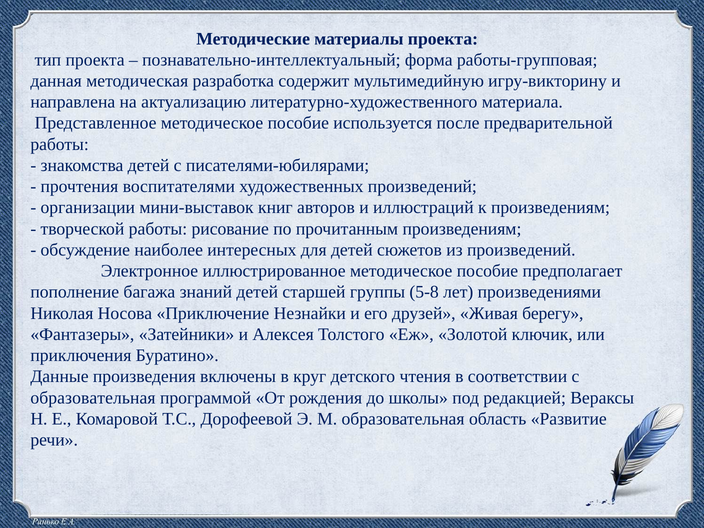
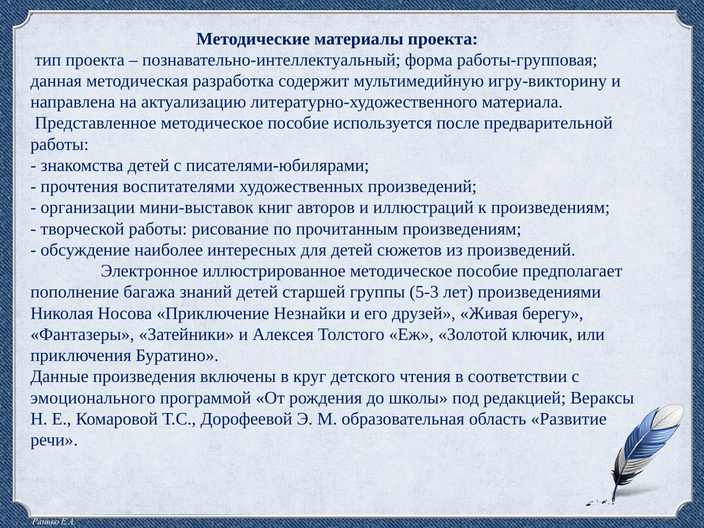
5-8: 5-8 -> 5-3
образовательная at (93, 398): образовательная -> эмоционального
